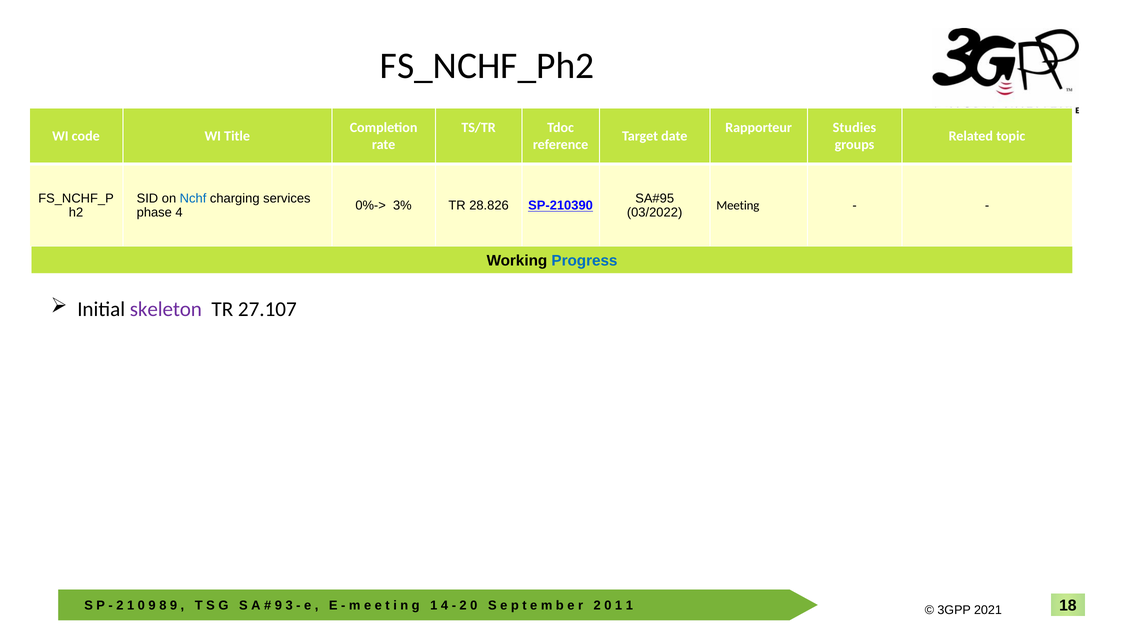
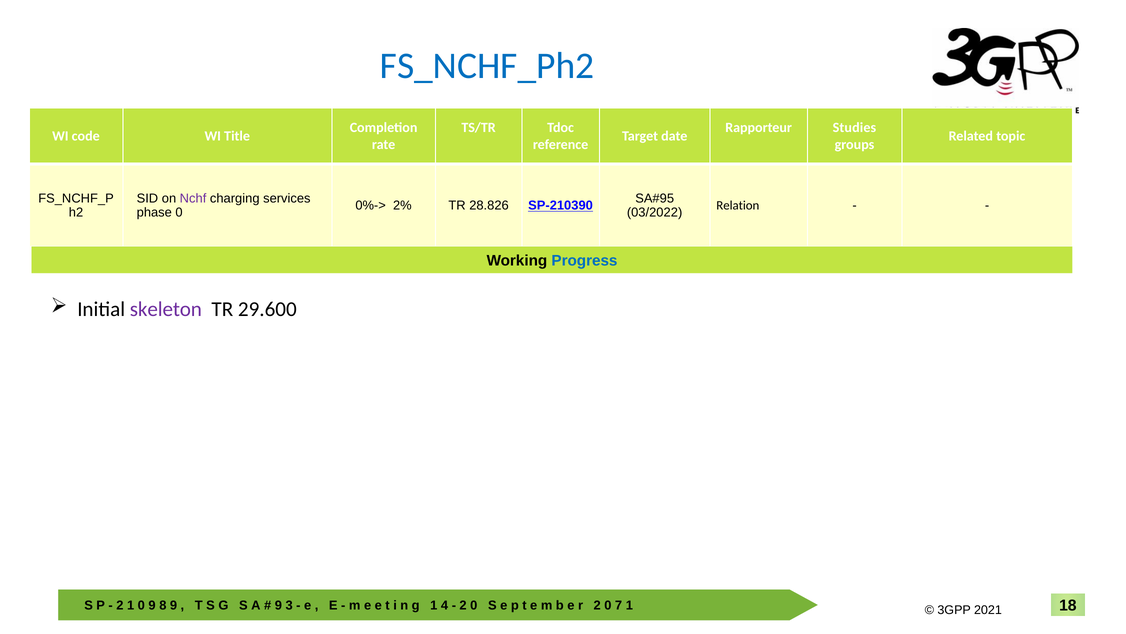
FS_NCHF_Ph2 colour: black -> blue
Nchf colour: blue -> purple
3%: 3% -> 2%
Meeting: Meeting -> Relation
phase 4: 4 -> 0
27.107: 27.107 -> 29.600
1 at (619, 605): 1 -> 7
